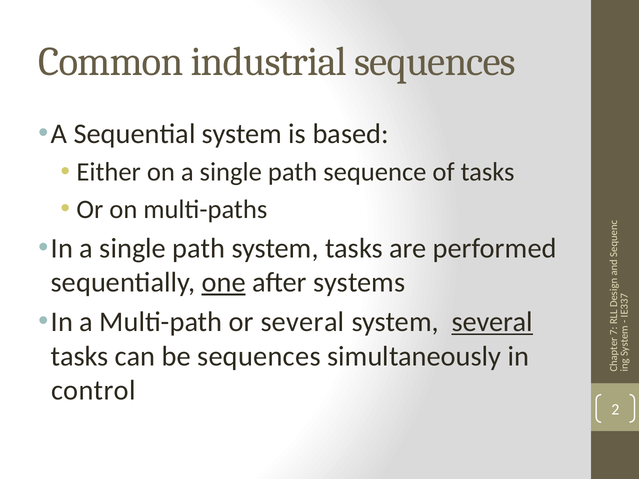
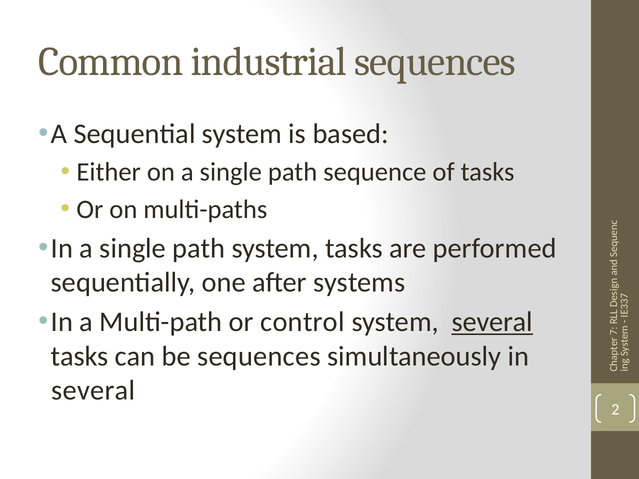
one underline: present -> none
or several: several -> control
control at (93, 390): control -> several
